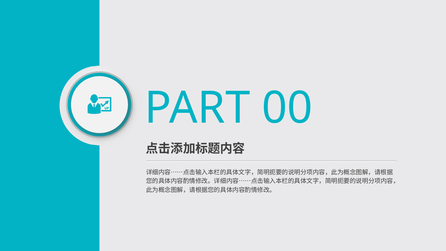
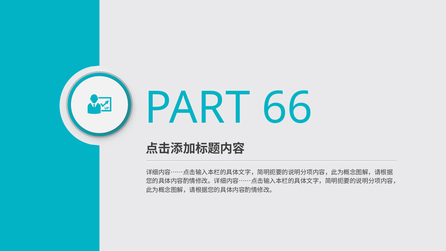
00: 00 -> 66
